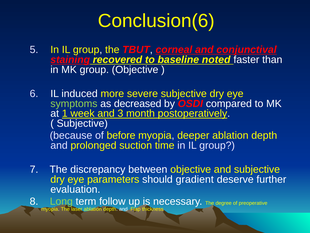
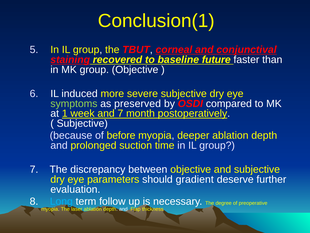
Conclusion(6: Conclusion(6 -> Conclusion(1
noted: noted -> future
decreased: decreased -> preserved
and 3: 3 -> 7
Long colour: light green -> light blue
